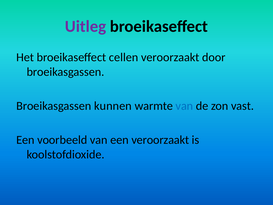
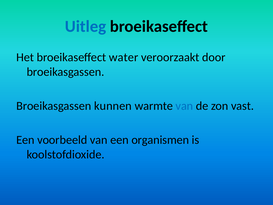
Uitleg colour: purple -> blue
cellen: cellen -> water
een veroorzaakt: veroorzaakt -> organismen
